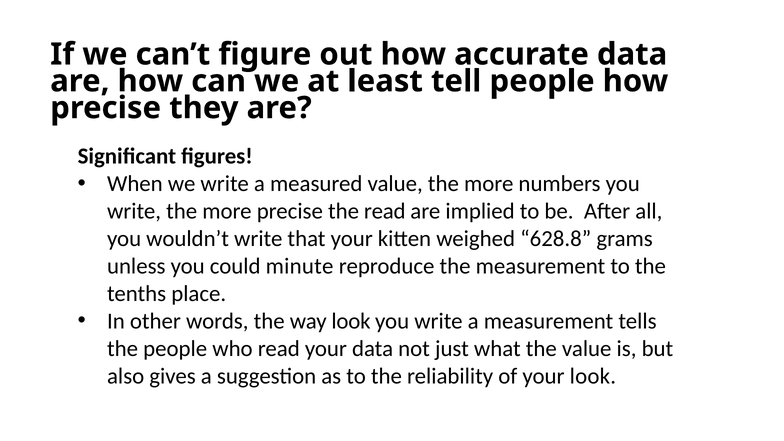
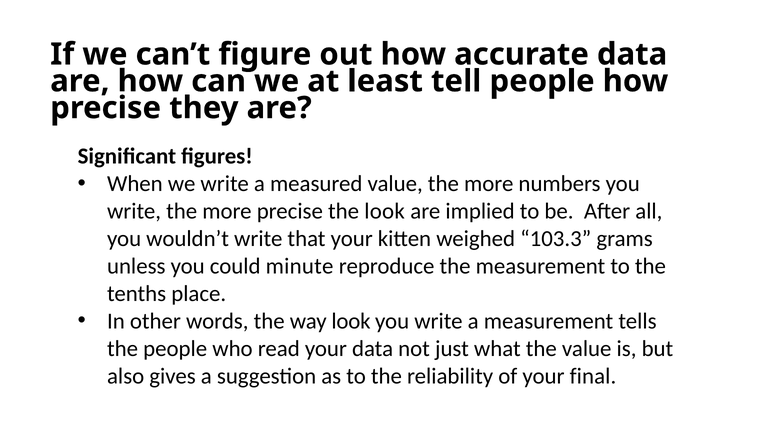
the read: read -> look
628.8: 628.8 -> 103.3
your look: look -> final
